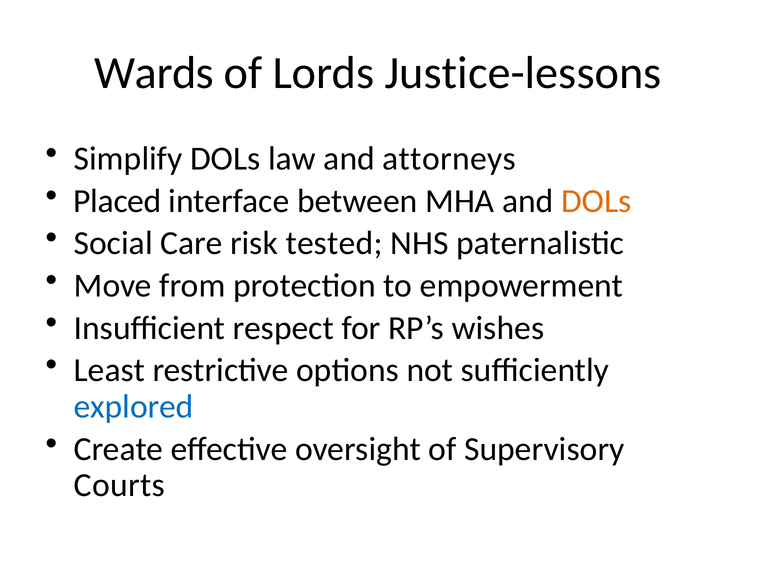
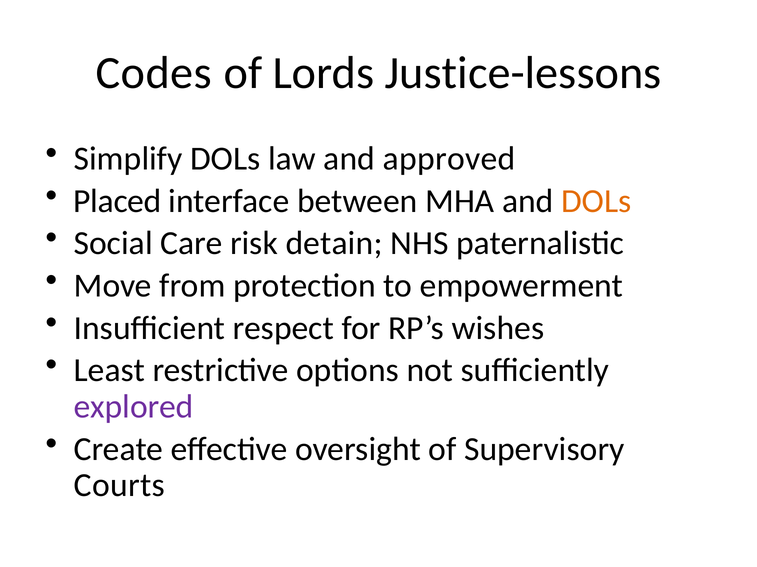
Wards: Wards -> Codes
attorneys: attorneys -> approved
tested: tested -> detain
explored colour: blue -> purple
